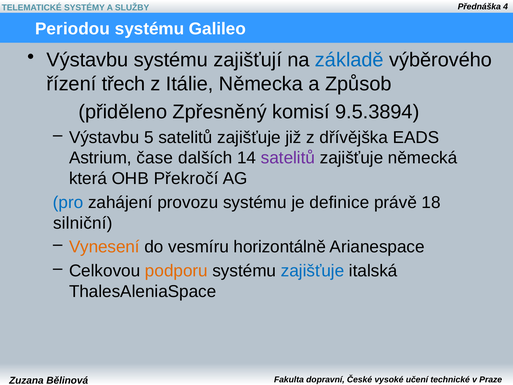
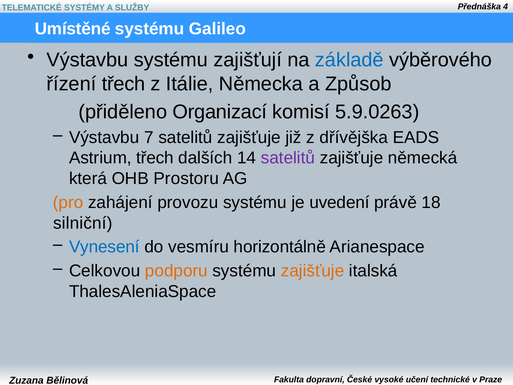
Periodou: Periodou -> Umístěné
Zpřesněný: Zpřesněný -> Organizací
9.5.3894: 9.5.3894 -> 5.9.0263
5: 5 -> 7
Astrium čase: čase -> třech
Překročí: Překročí -> Prostoru
pro colour: blue -> orange
definice: definice -> uvedení
Vynesení colour: orange -> blue
zajišťuje at (313, 271) colour: blue -> orange
